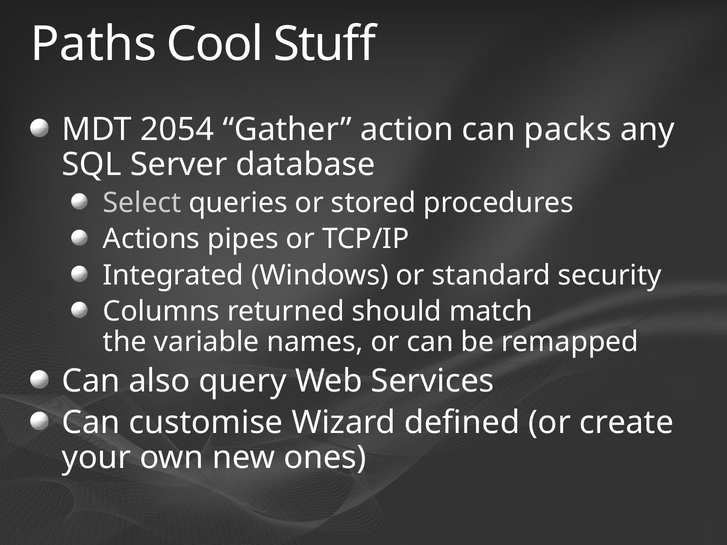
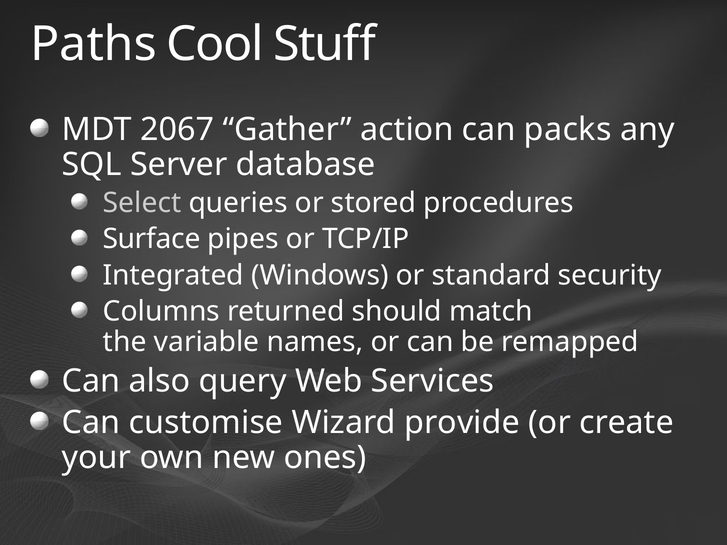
2054: 2054 -> 2067
Actions: Actions -> Surface
defined: defined -> provide
